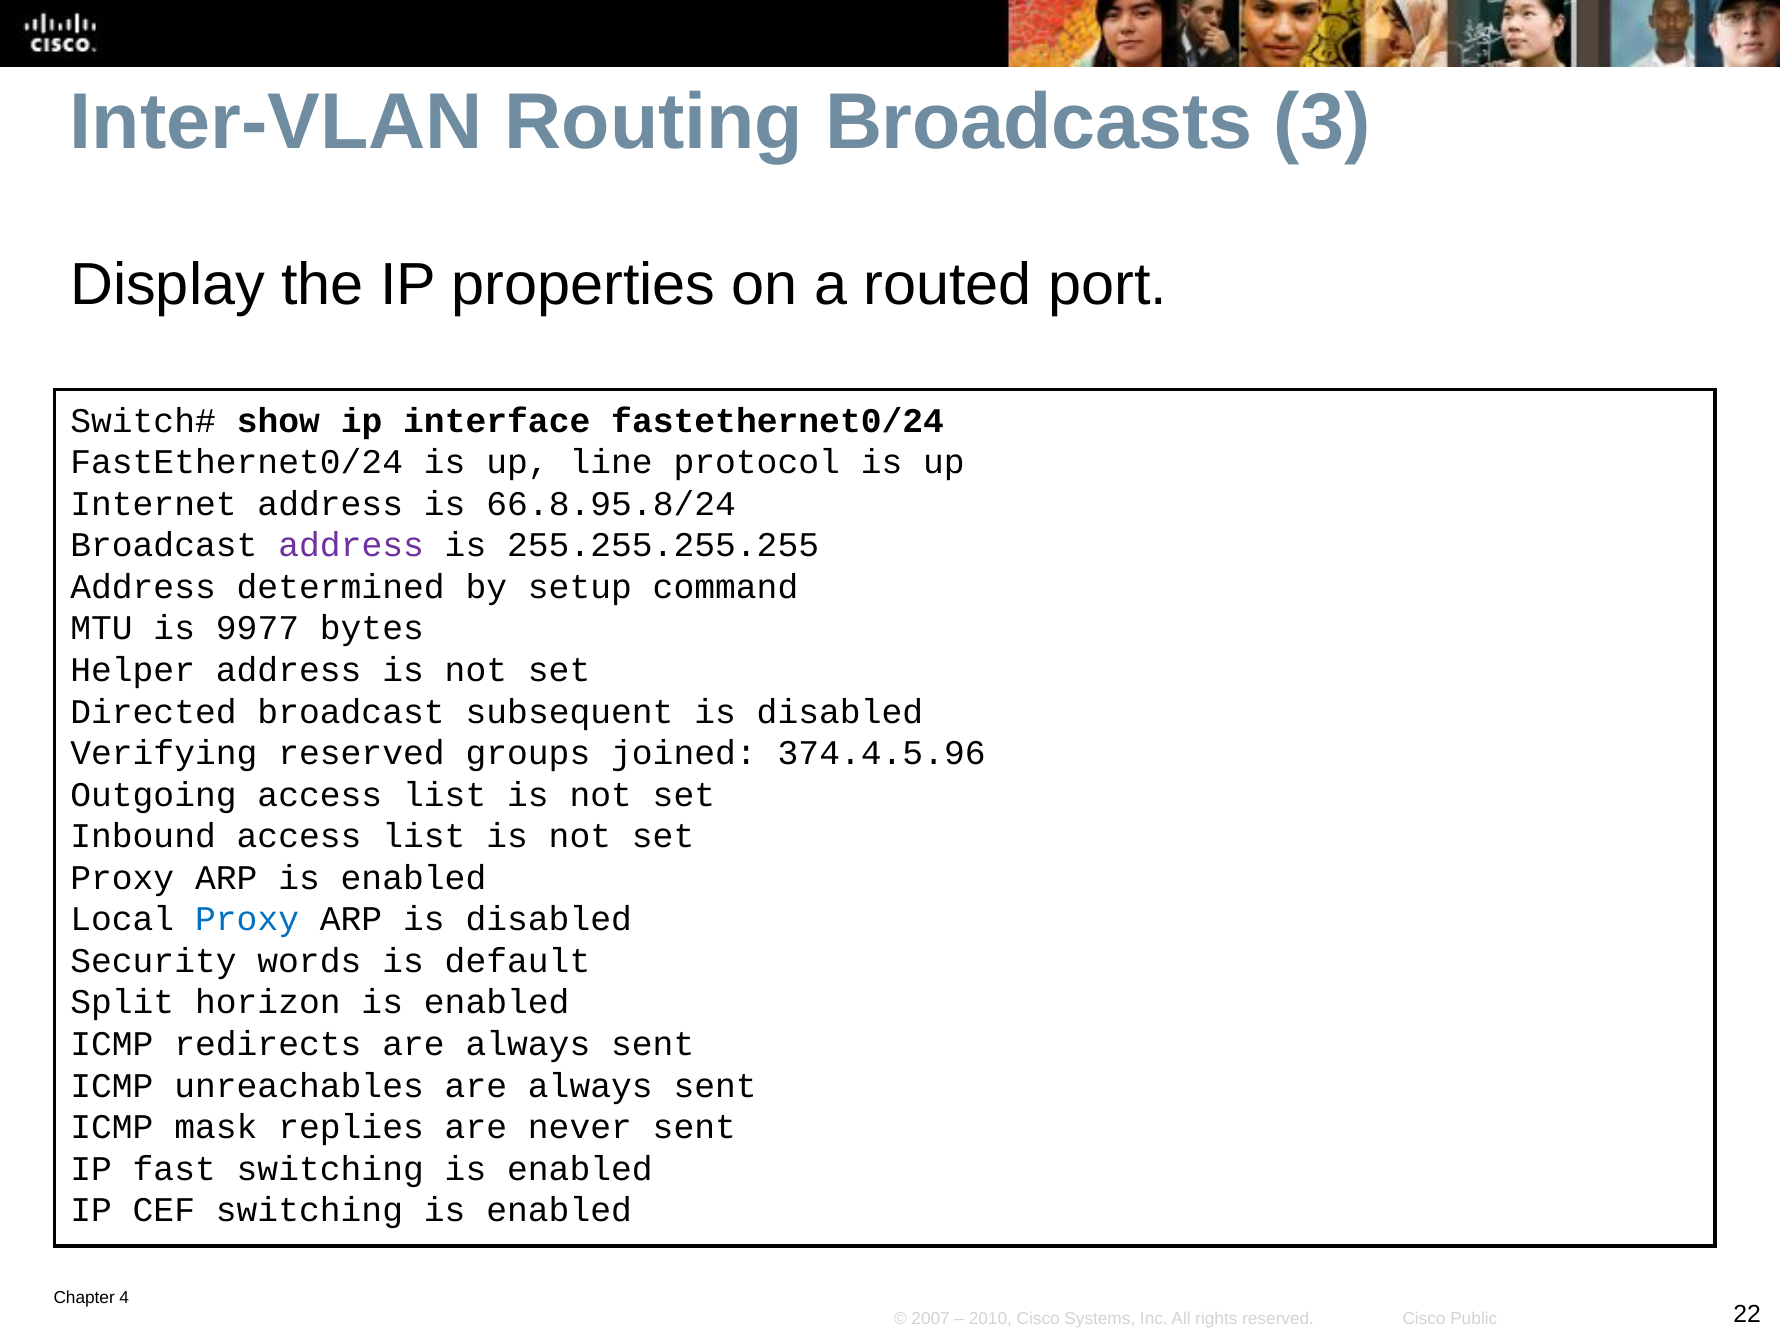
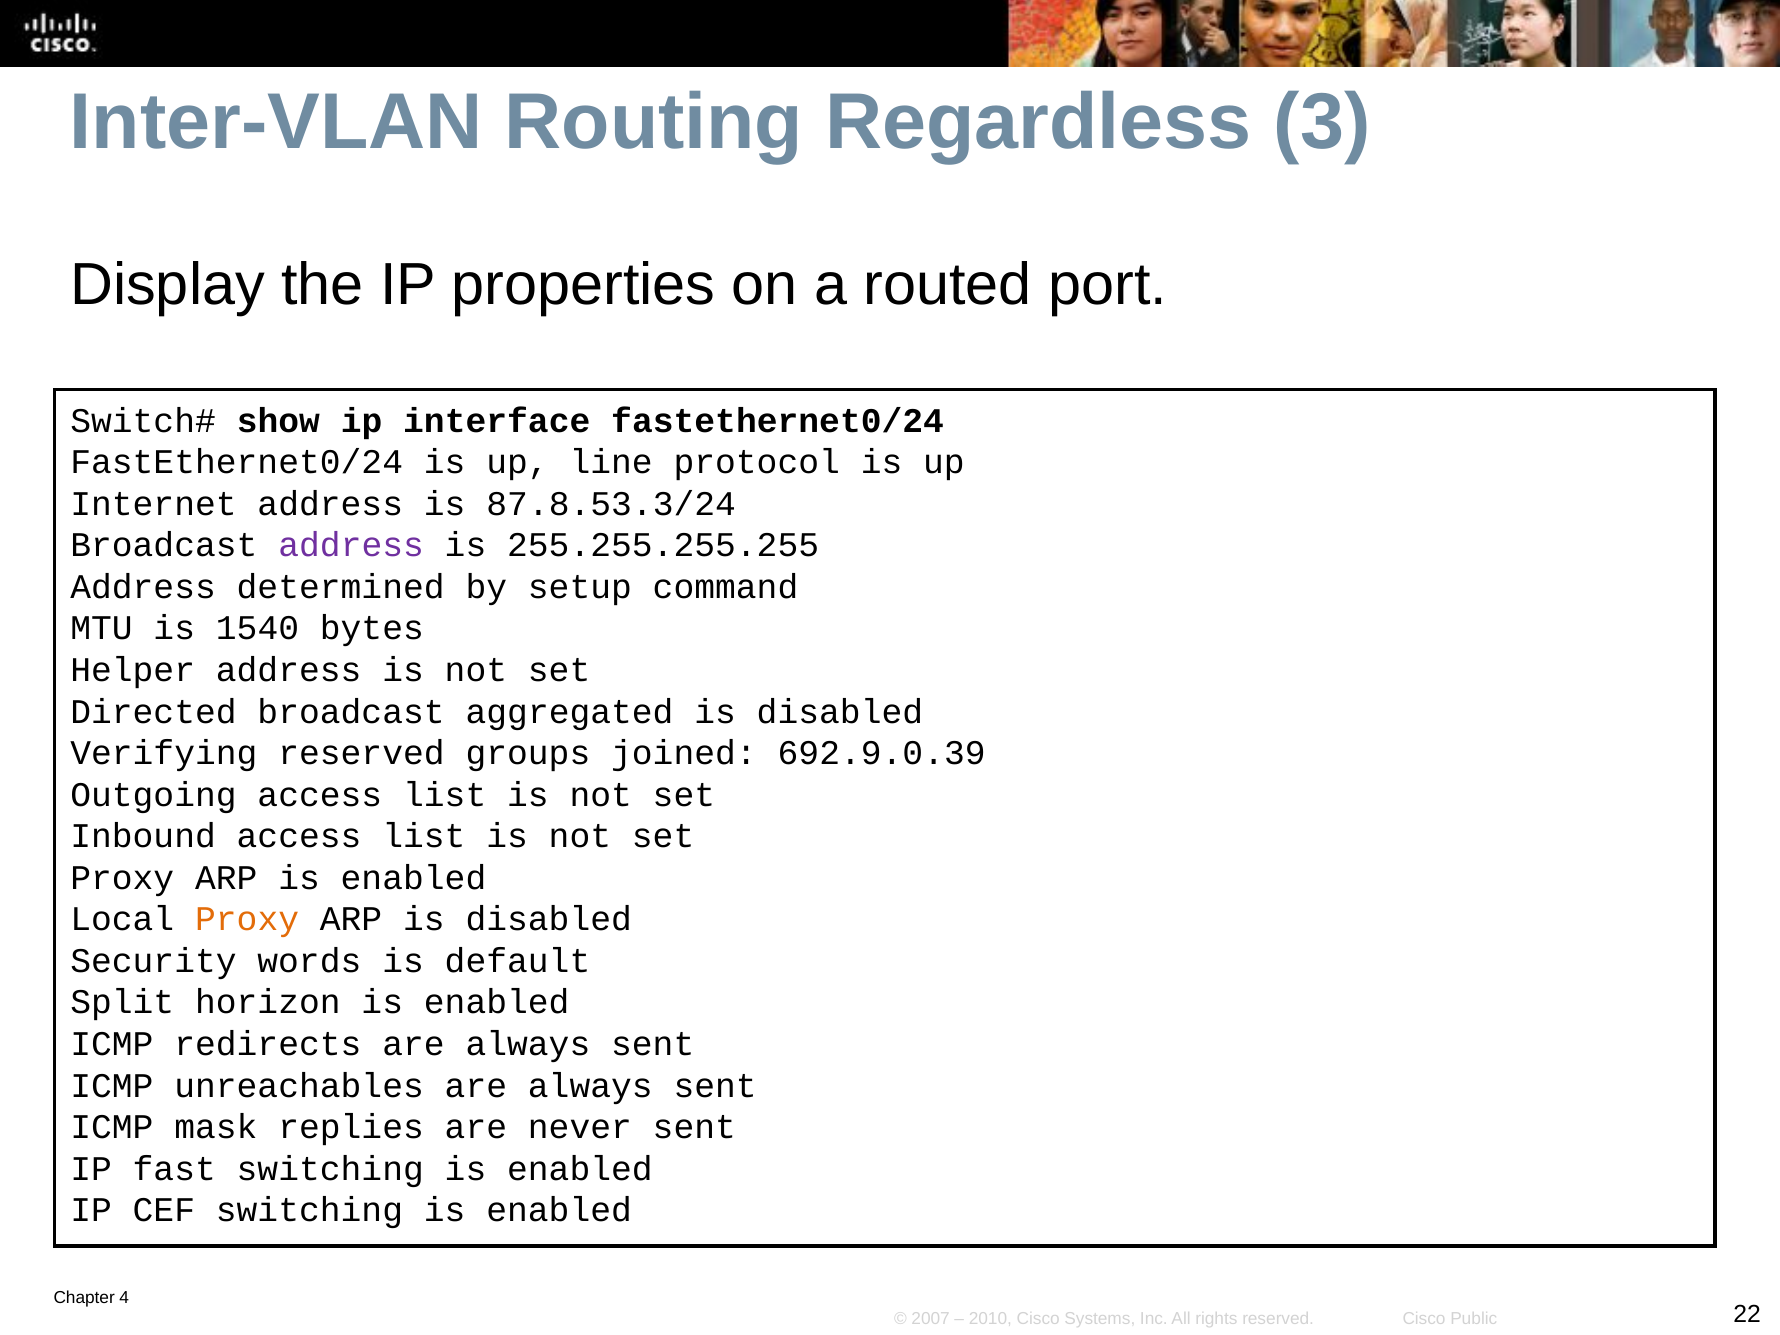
Broadcasts: Broadcasts -> Regardless
66.8.95.8/24: 66.8.95.8/24 -> 87.8.53.3/24
9977: 9977 -> 1540
subsequent: subsequent -> aggregated
374.4.5.96: 374.4.5.96 -> 692.9.0.39
Proxy at (247, 919) colour: blue -> orange
